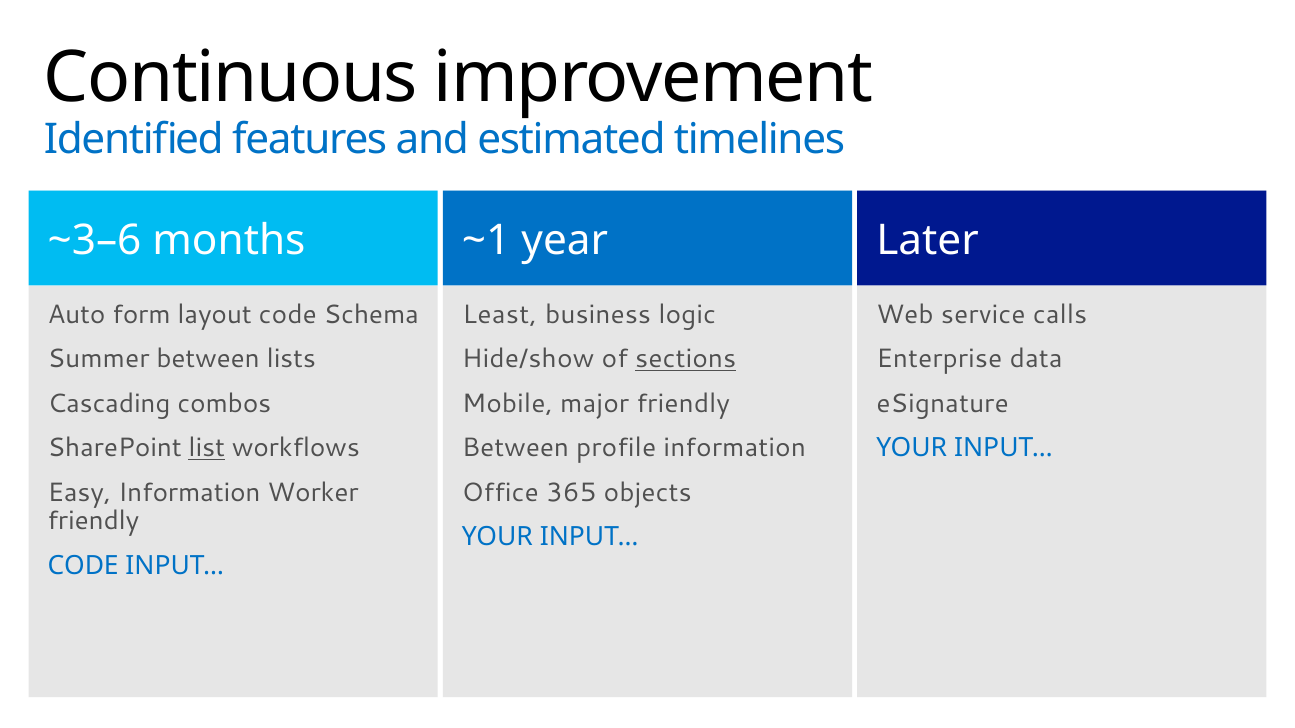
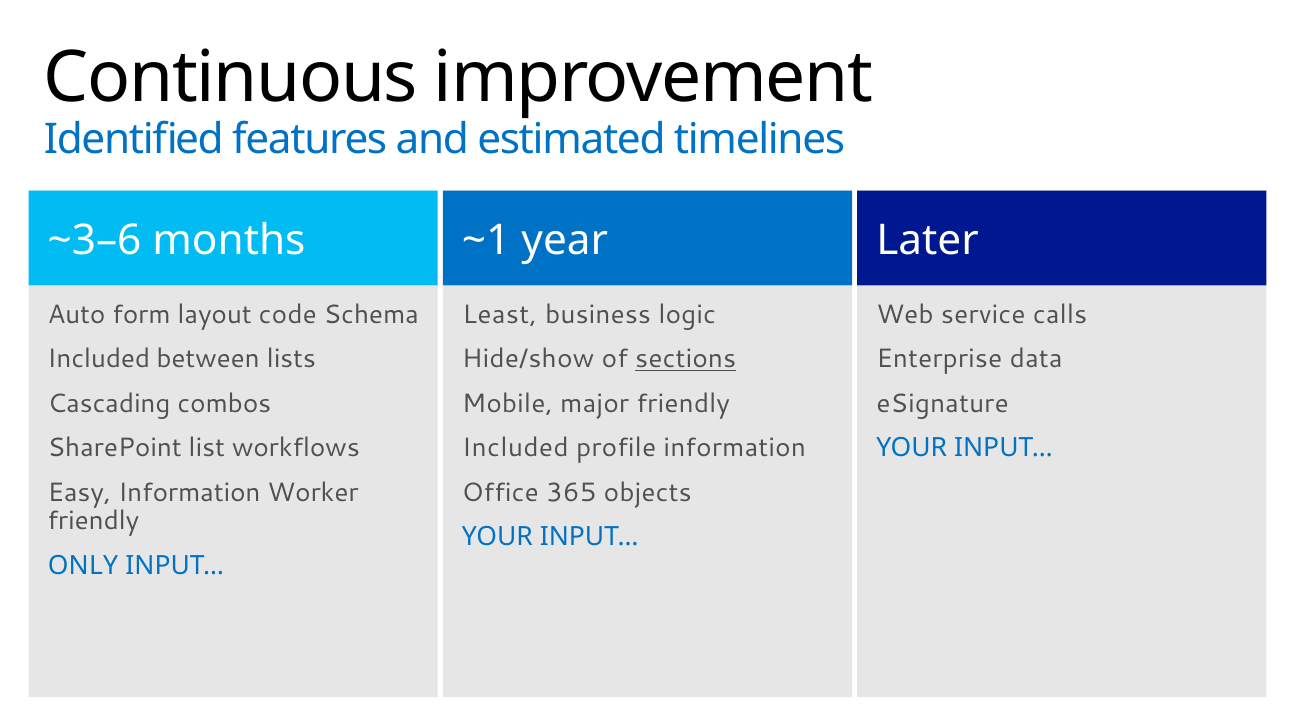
Summer at (99, 359): Summer -> Included
list underline: present -> none
Between at (516, 448): Between -> Included
CODE at (83, 566): CODE -> ONLY
